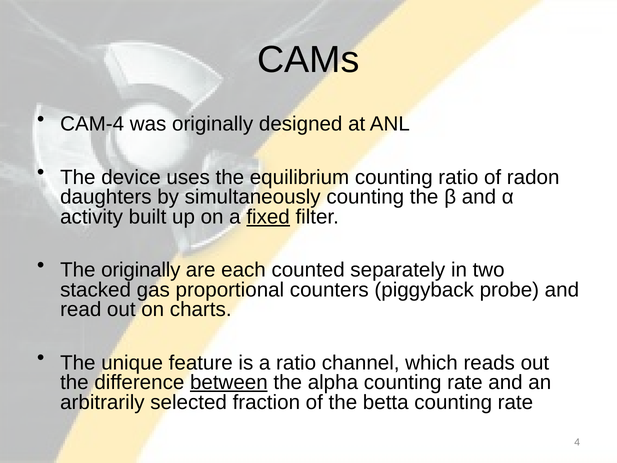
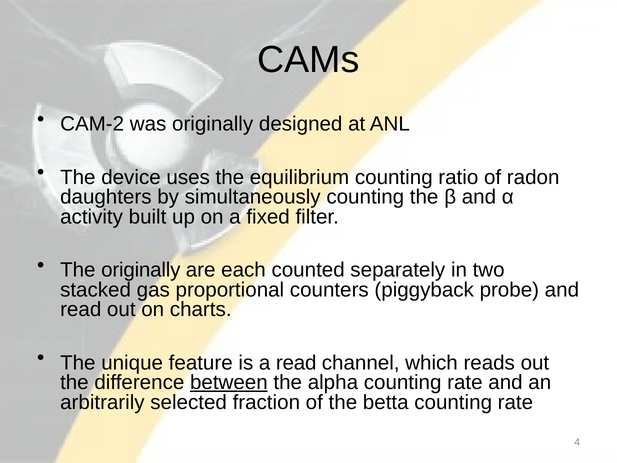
CAM-4: CAM-4 -> CAM-2
fixed underline: present -> none
a ratio: ratio -> read
